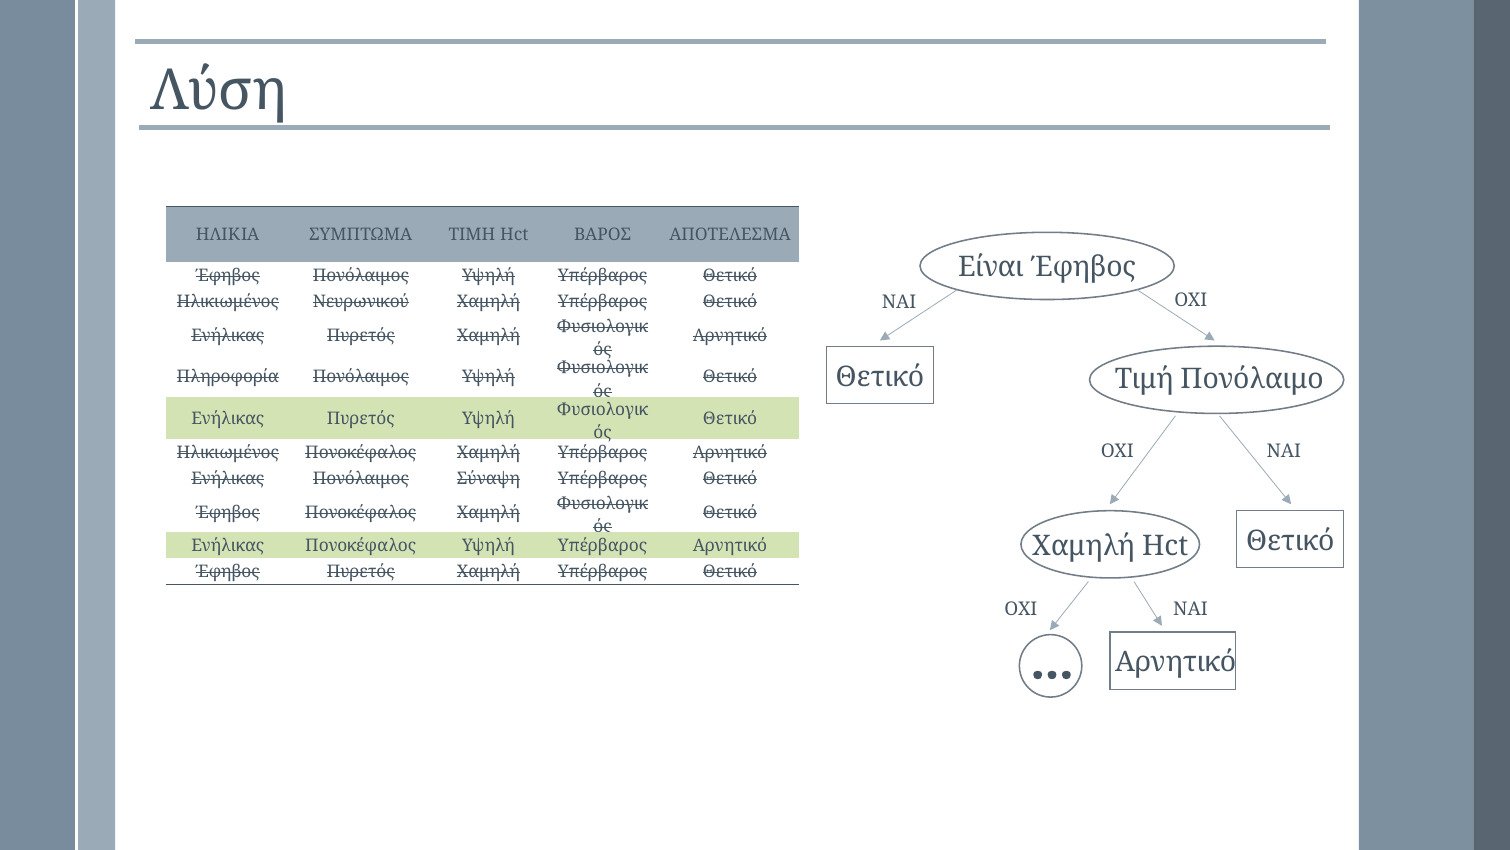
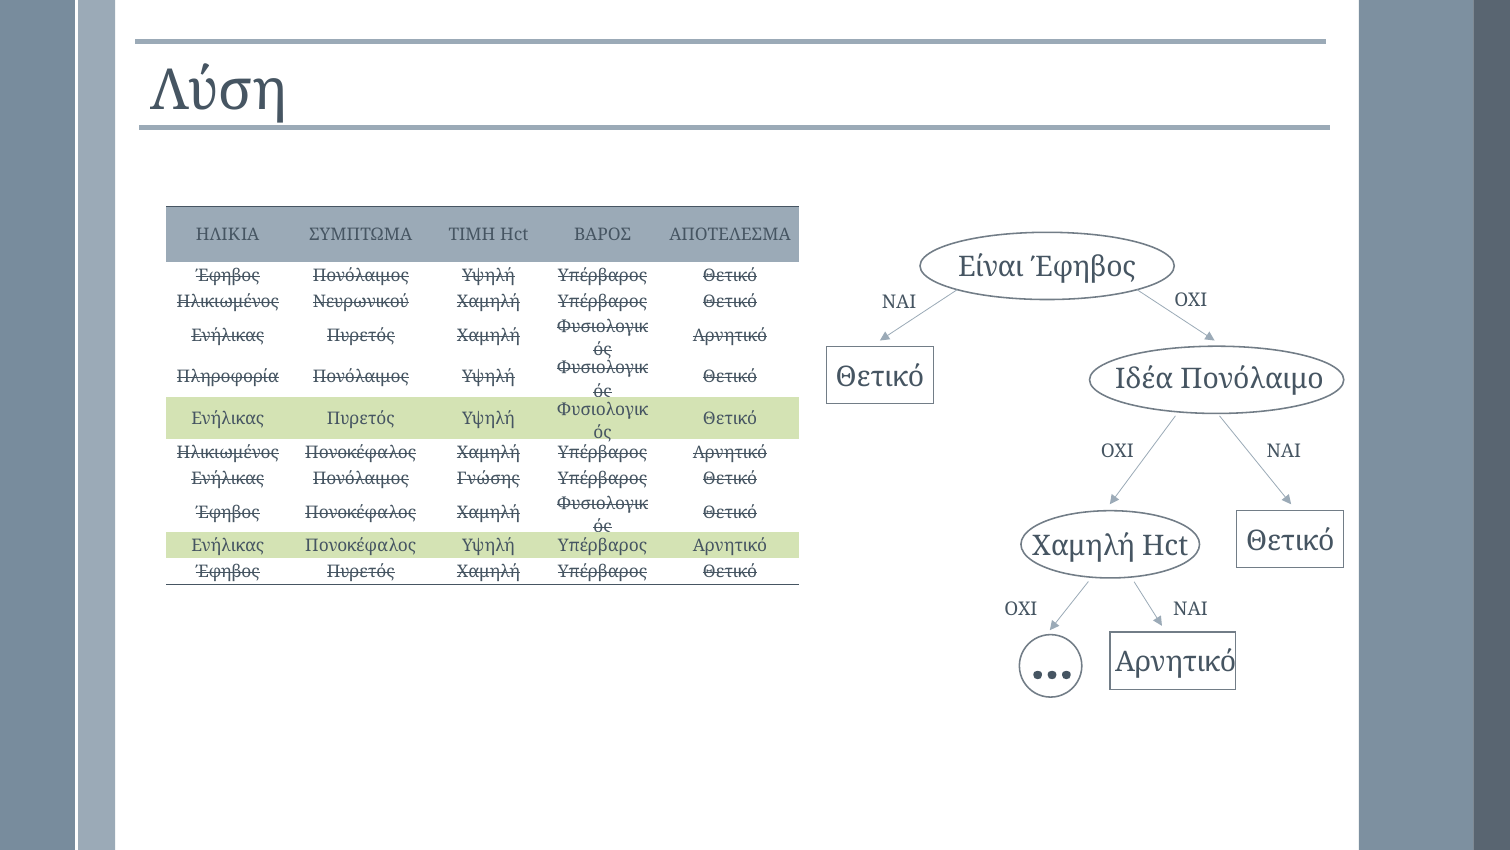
Τιμή: Τιμή -> Ιδέα
Σύναψη: Σύναψη -> Γνώσης
